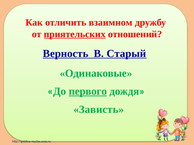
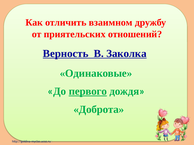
приятельских underline: present -> none
Старый: Старый -> Заколка
Зависть: Зависть -> Доброта
